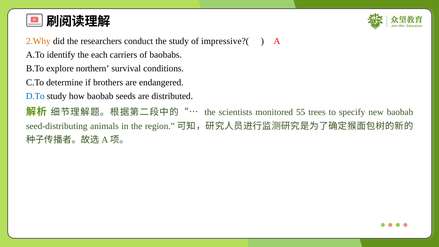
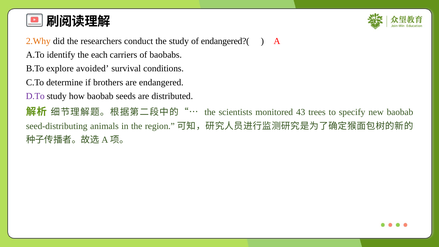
impressive?(: impressive?( -> endangered?(
northern: northern -> avoided
D.To colour: blue -> purple
55: 55 -> 43
